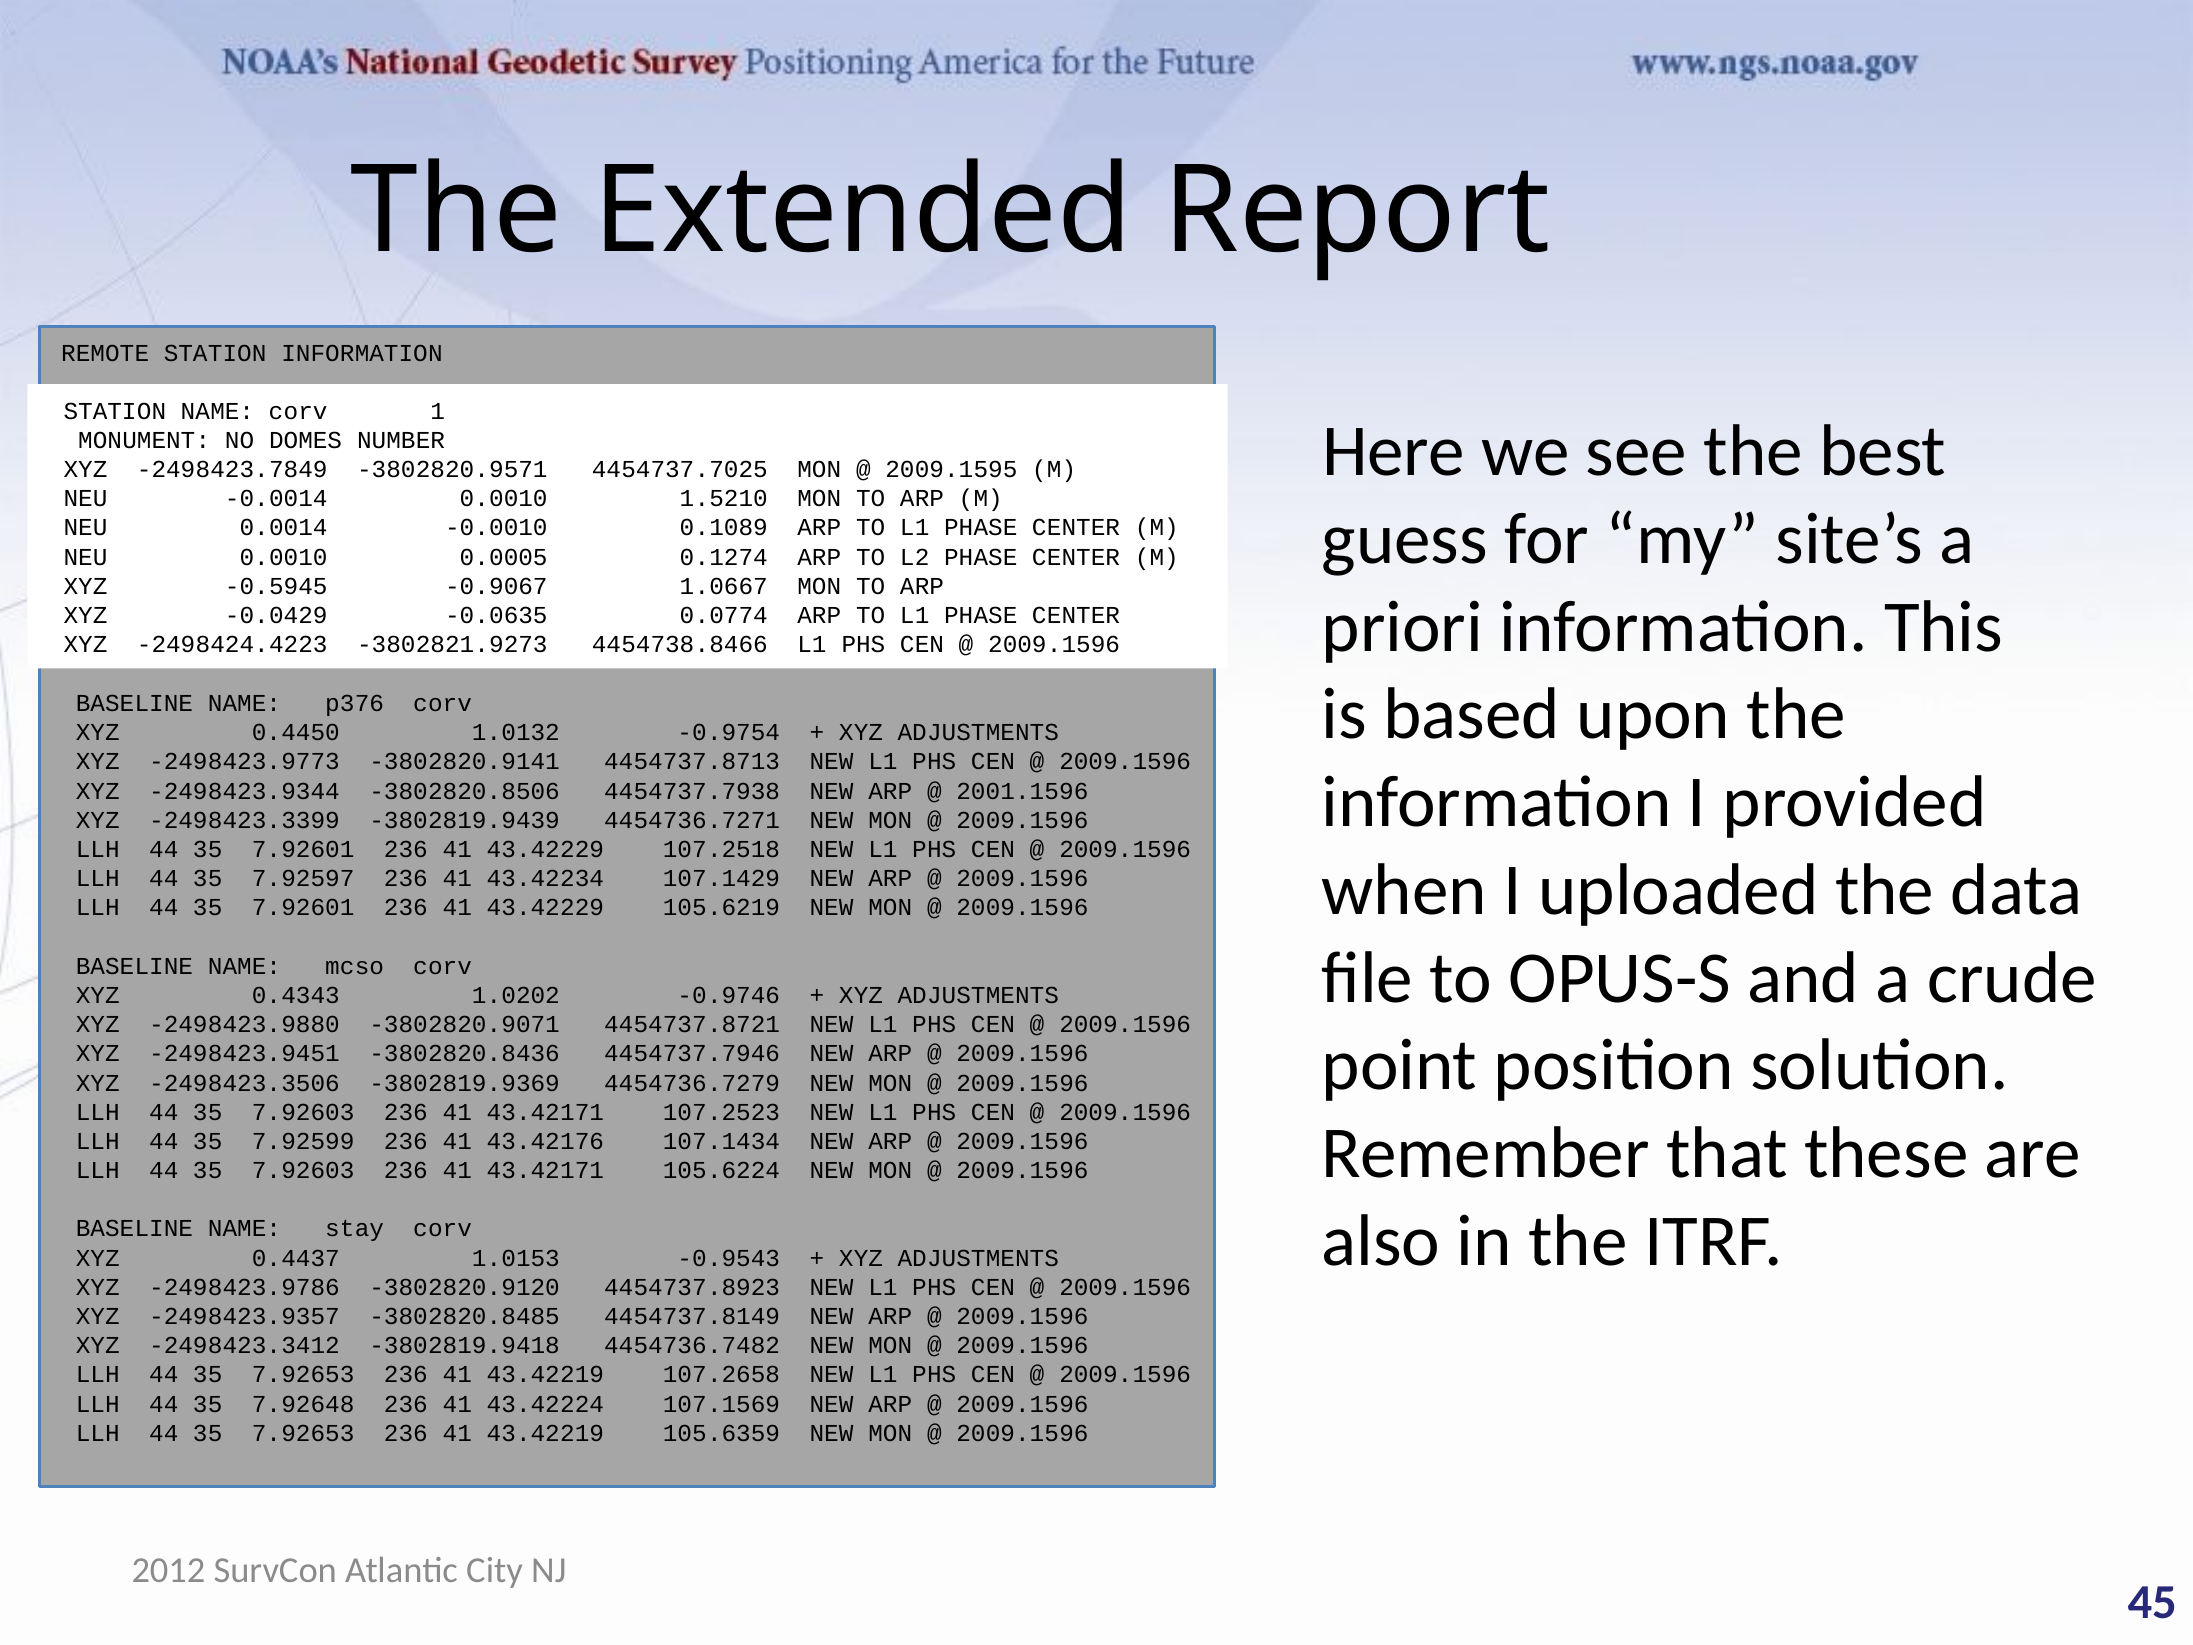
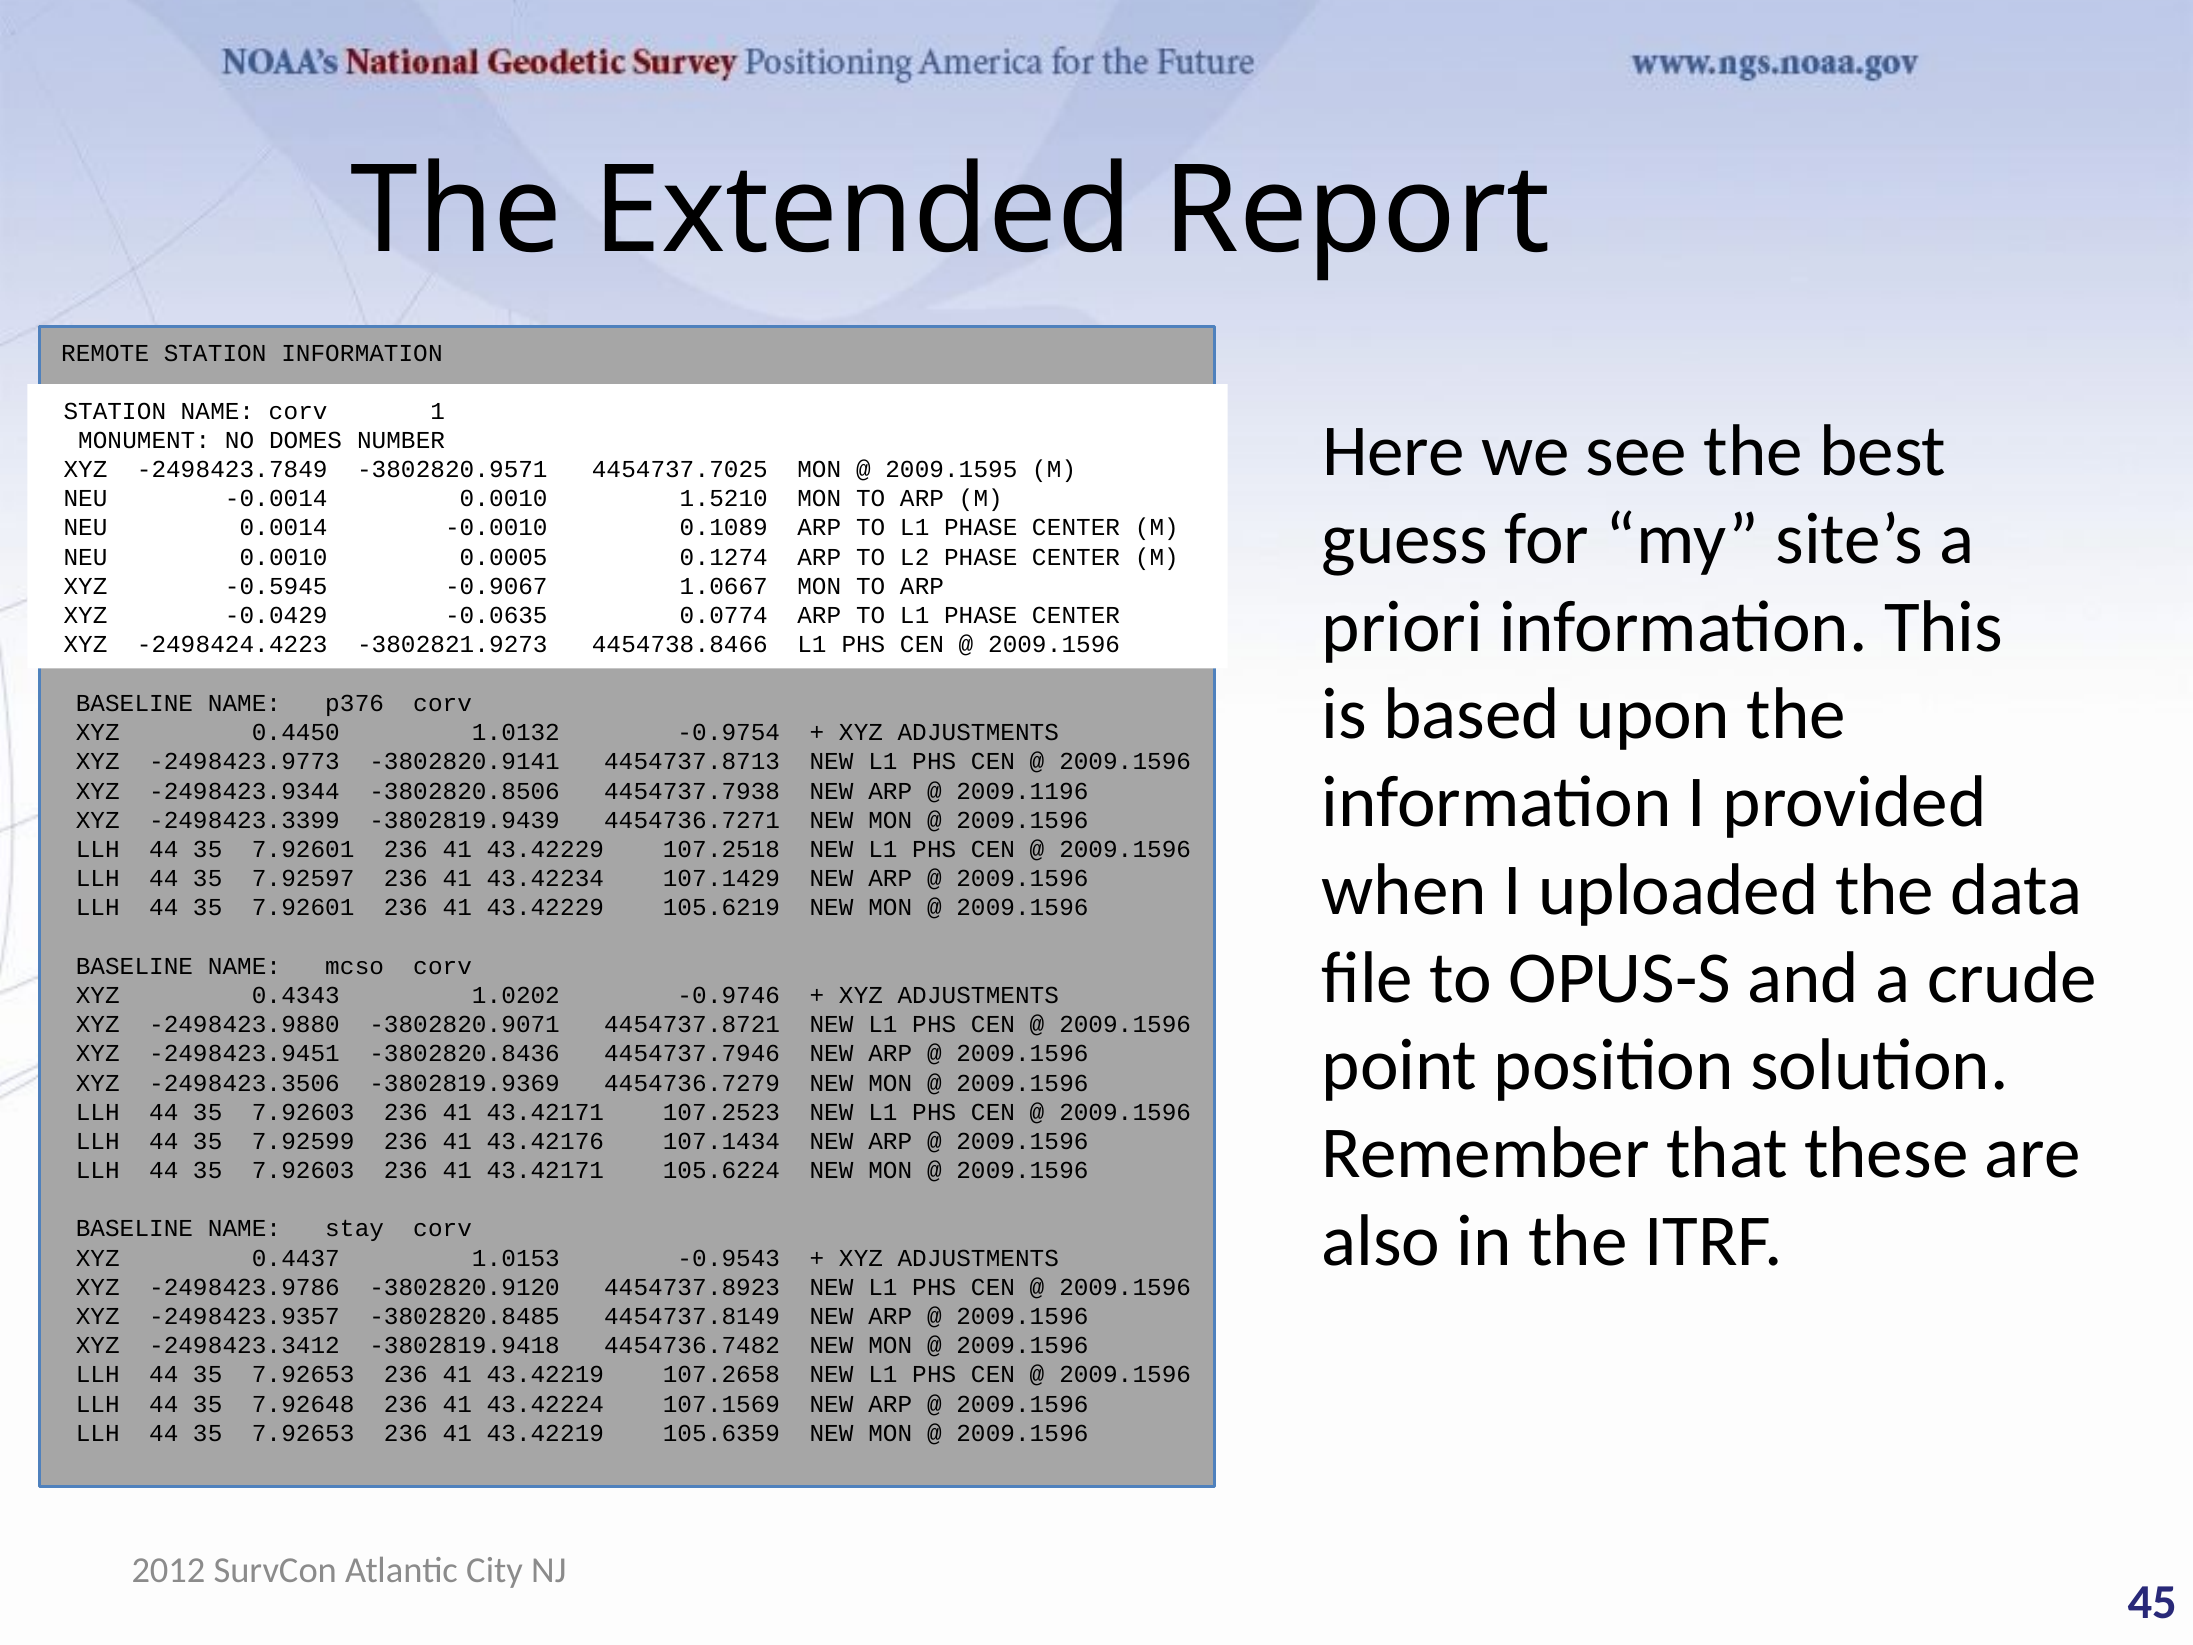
2001.1596: 2001.1596 -> 2009.1196
